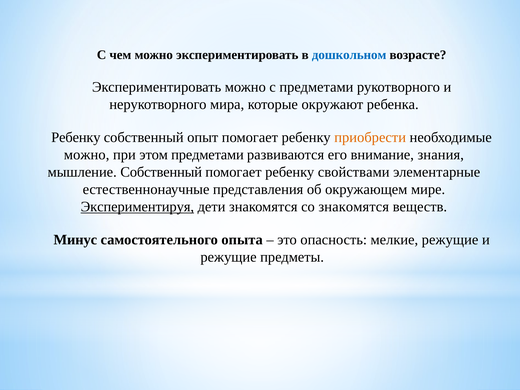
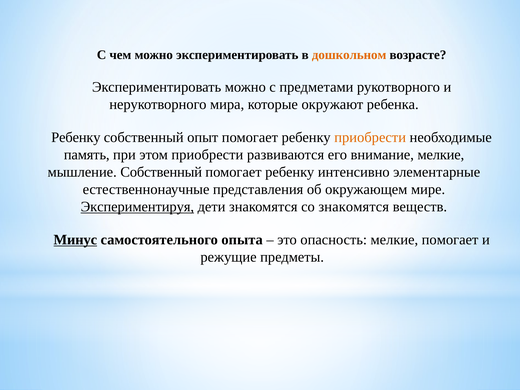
дошкольном colour: blue -> orange
можно at (87, 155): можно -> память
этом предметами: предметами -> приобрести
внимание знания: знания -> мелкие
свойствами: свойствами -> интенсивно
Минус underline: none -> present
мелкие режущие: режущие -> помогает
